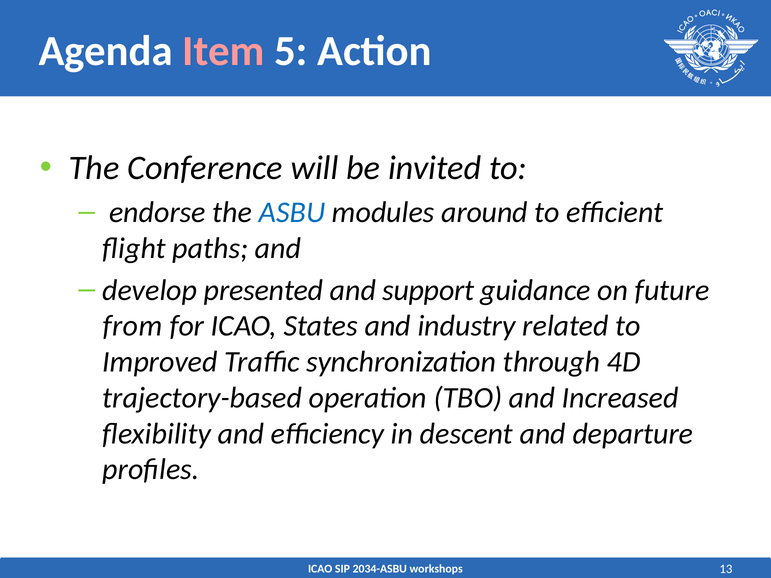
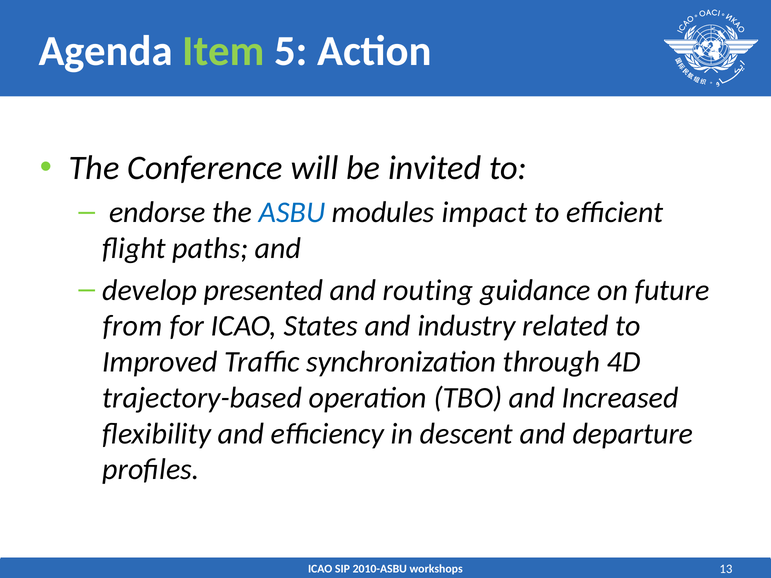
Item colour: pink -> light green
around: around -> impact
support: support -> routing
2034-ASBU: 2034-ASBU -> 2010-ASBU
